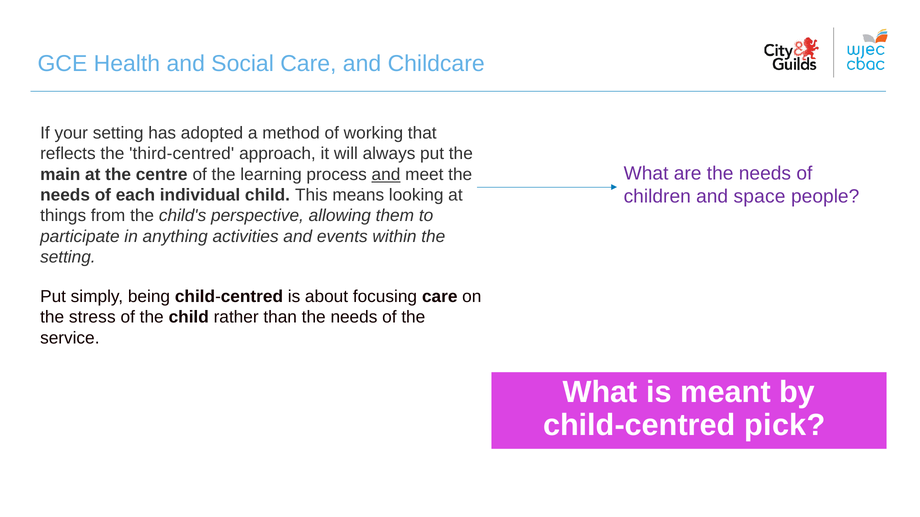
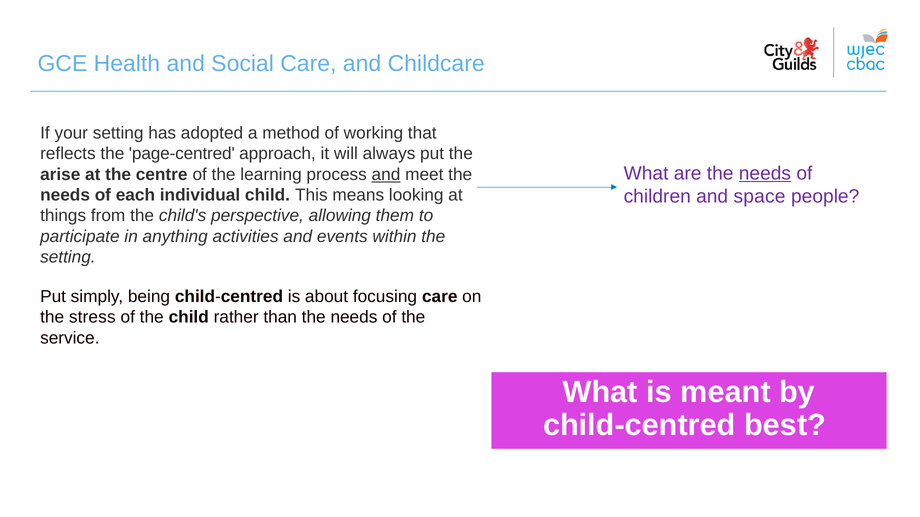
third-centred: third-centred -> page-centred
needs at (765, 173) underline: none -> present
main: main -> arise
pick: pick -> best
